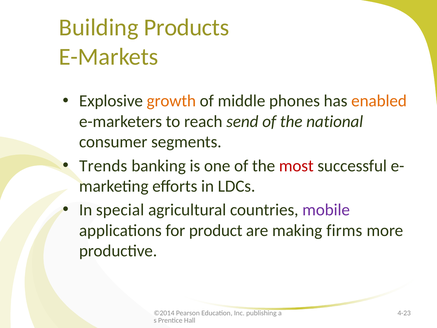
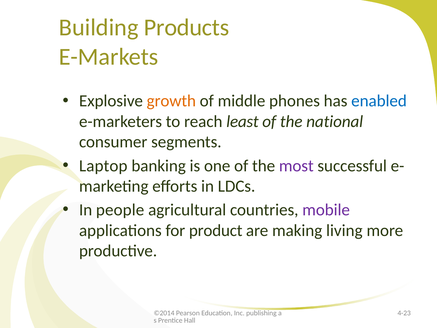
enabled colour: orange -> blue
send: send -> least
Trends: Trends -> Laptop
most colour: red -> purple
special: special -> people
firms: firms -> living
